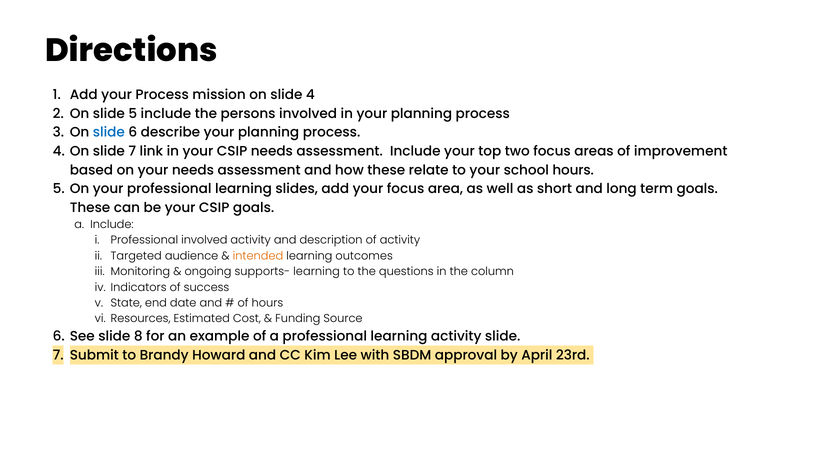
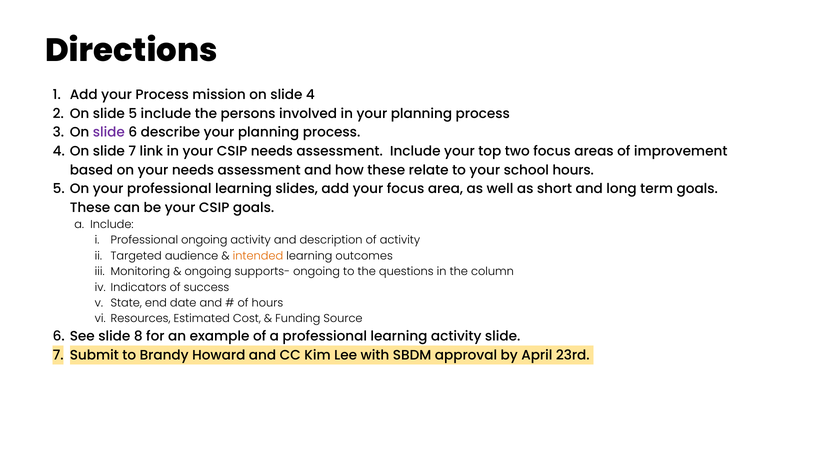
slide at (109, 132) colour: blue -> purple
Professional involved: involved -> ongoing
supports- learning: learning -> ongoing
